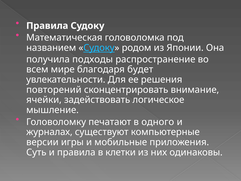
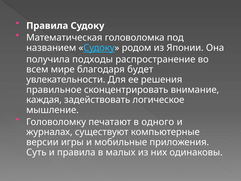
повторений: повторений -> правильное
ячейки: ячейки -> каждая
клетки: клетки -> малых
